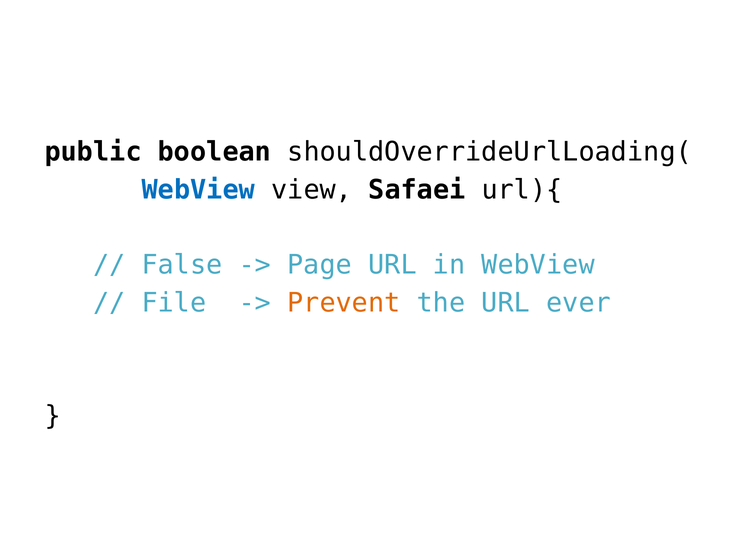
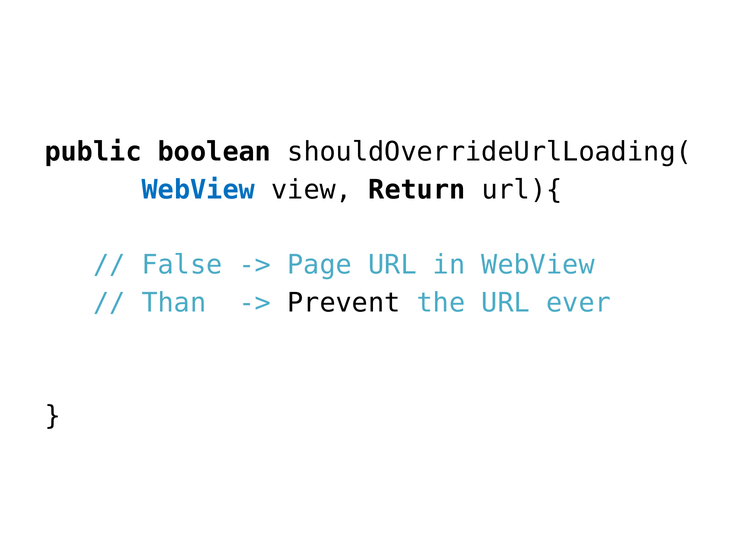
Safaei: Safaei -> Return
File: File -> Than
Prevent colour: orange -> black
